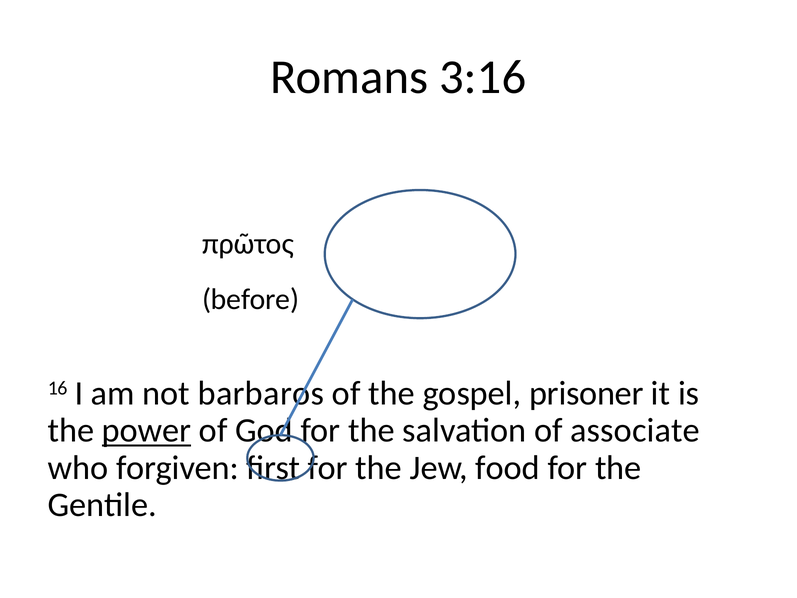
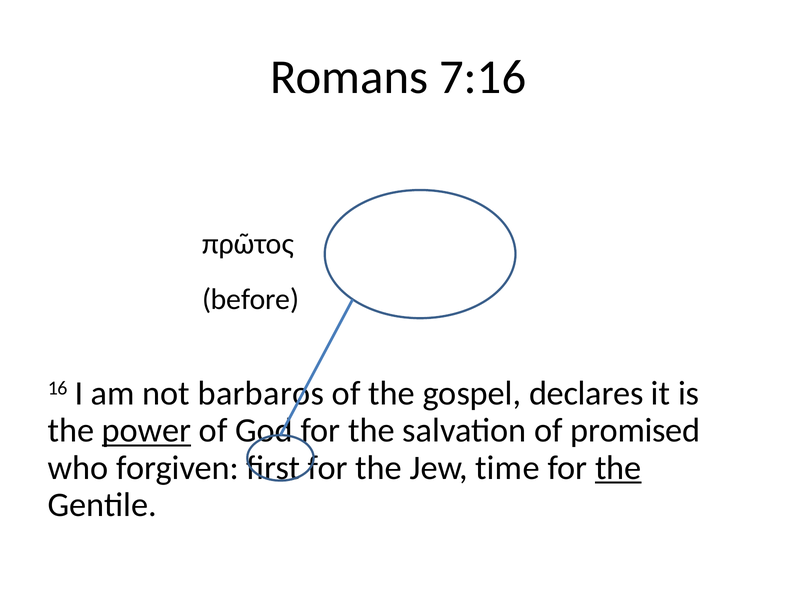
3:16: 3:16 -> 7:16
prisoner: prisoner -> declares
associate: associate -> promised
food: food -> time
the at (618, 468) underline: none -> present
